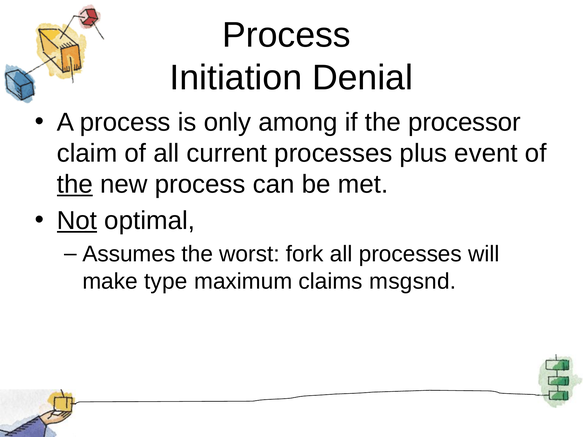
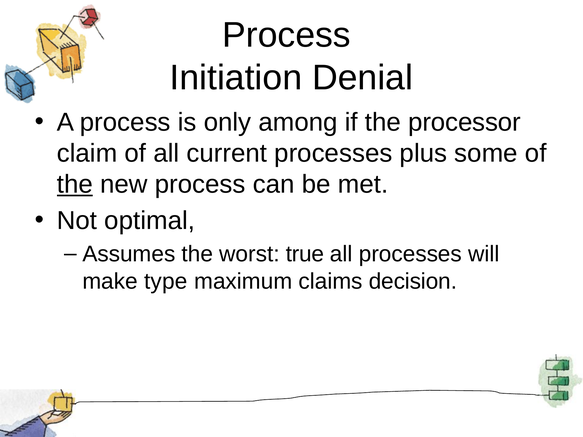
event: event -> some
Not underline: present -> none
fork: fork -> true
msgsnd: msgsnd -> decision
